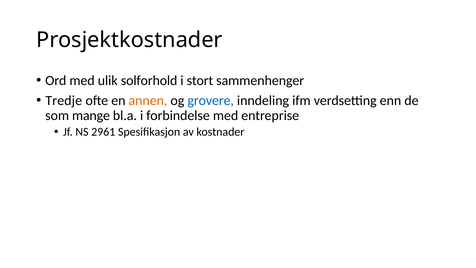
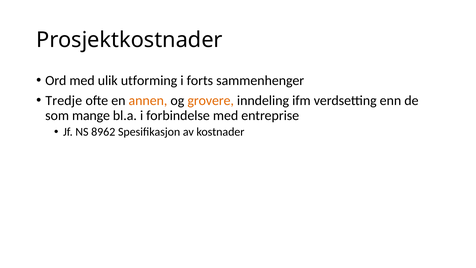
solforhold: solforhold -> utforming
stort: stort -> forts
grovere colour: blue -> orange
2961: 2961 -> 8962
